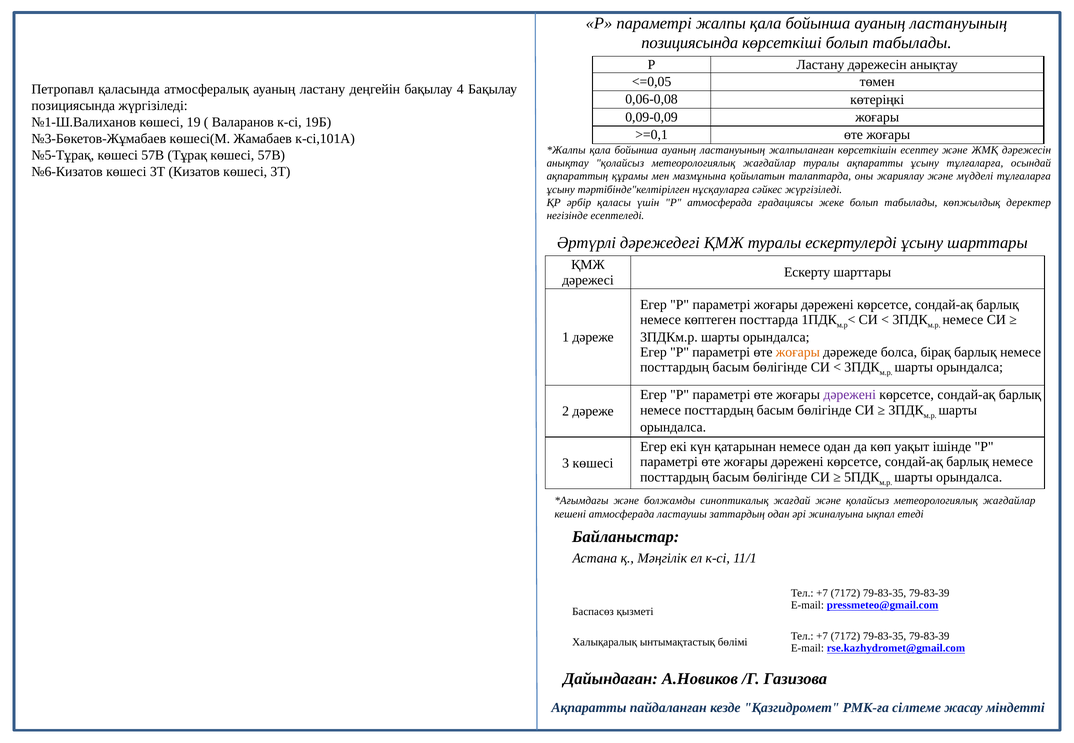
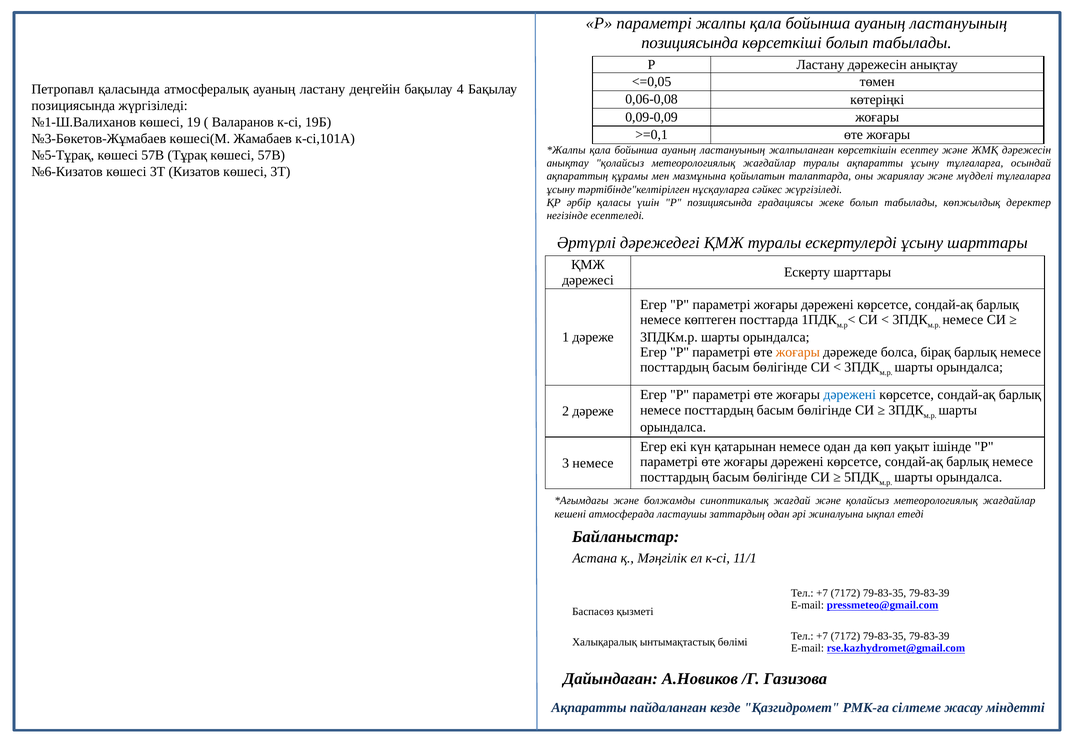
Р атмосферада: атмосферада -> позициясында
дәрежені at (850, 395) colour: purple -> blue
3 көшесі: көшесі -> немесе
